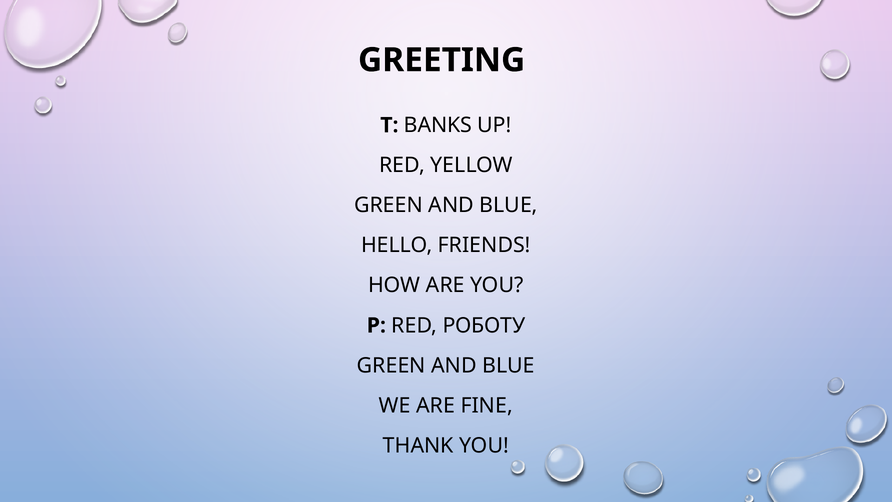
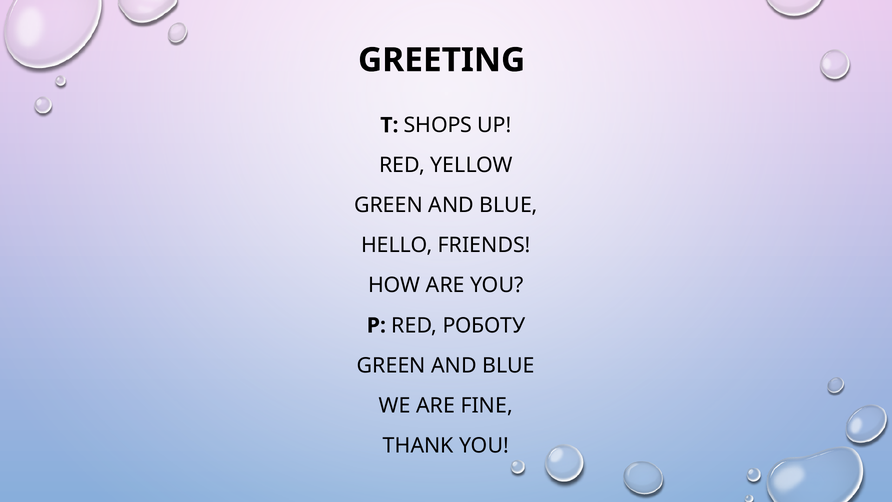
BANKS: BANKS -> SHOPS
